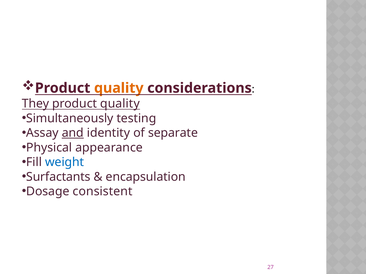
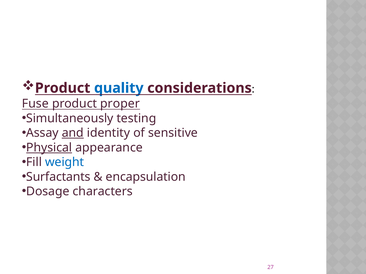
quality at (119, 88) colour: orange -> blue
They: They -> Fuse
quality at (120, 104): quality -> proper
separate: separate -> sensitive
Physical underline: none -> present
consistent: consistent -> characters
